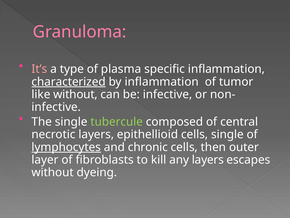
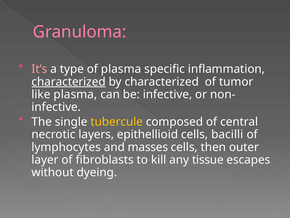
by inflammation: inflammation -> characterized
like without: without -> plasma
tubercule colour: light green -> yellow
cells single: single -> bacilli
lymphocytes underline: present -> none
chronic: chronic -> masses
any layers: layers -> tissue
